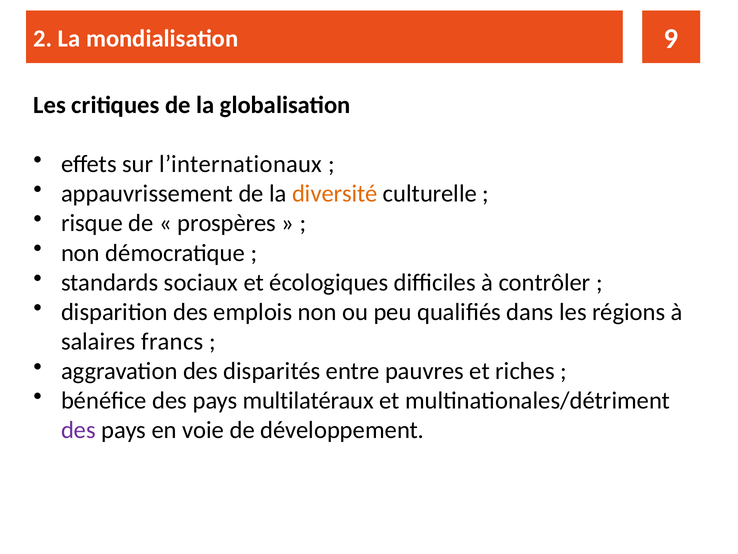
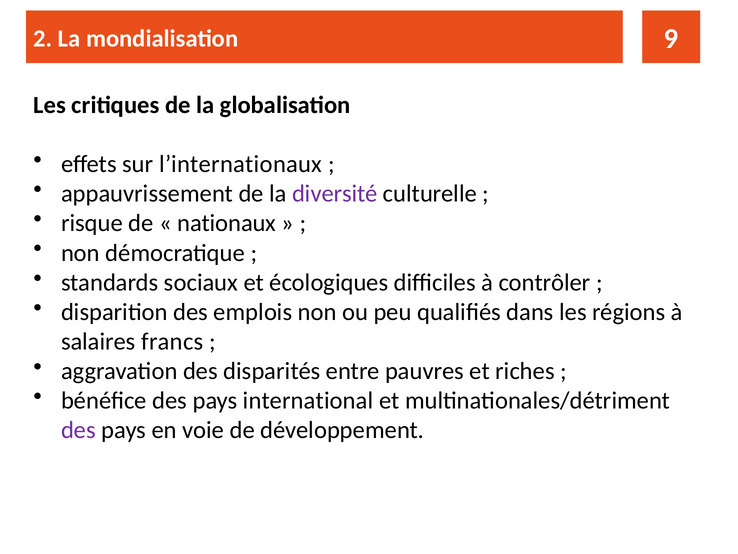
diversité colour: orange -> purple
prospères: prospères -> nationaux
multilatéraux: multilatéraux -> international
